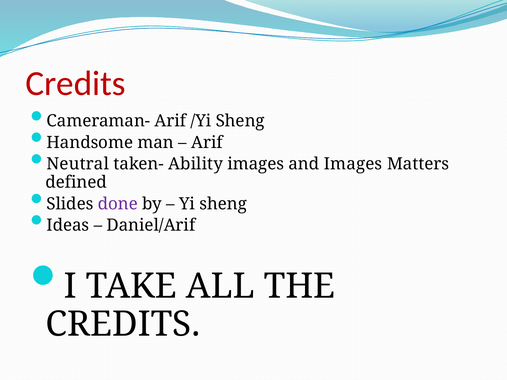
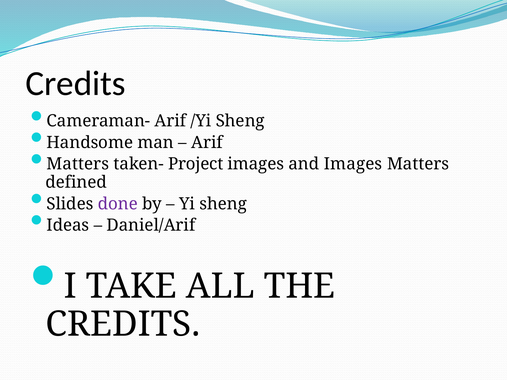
Credits at (75, 84) colour: red -> black
Neutral at (78, 164): Neutral -> Matters
Ability: Ability -> Project
